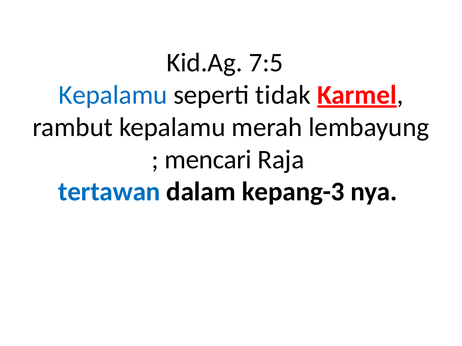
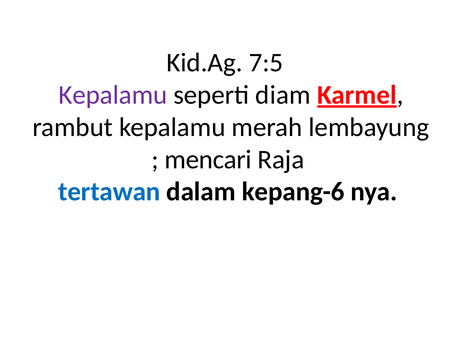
Kepalamu at (113, 95) colour: blue -> purple
tidak: tidak -> diam
kepang-3: kepang-3 -> kepang-6
